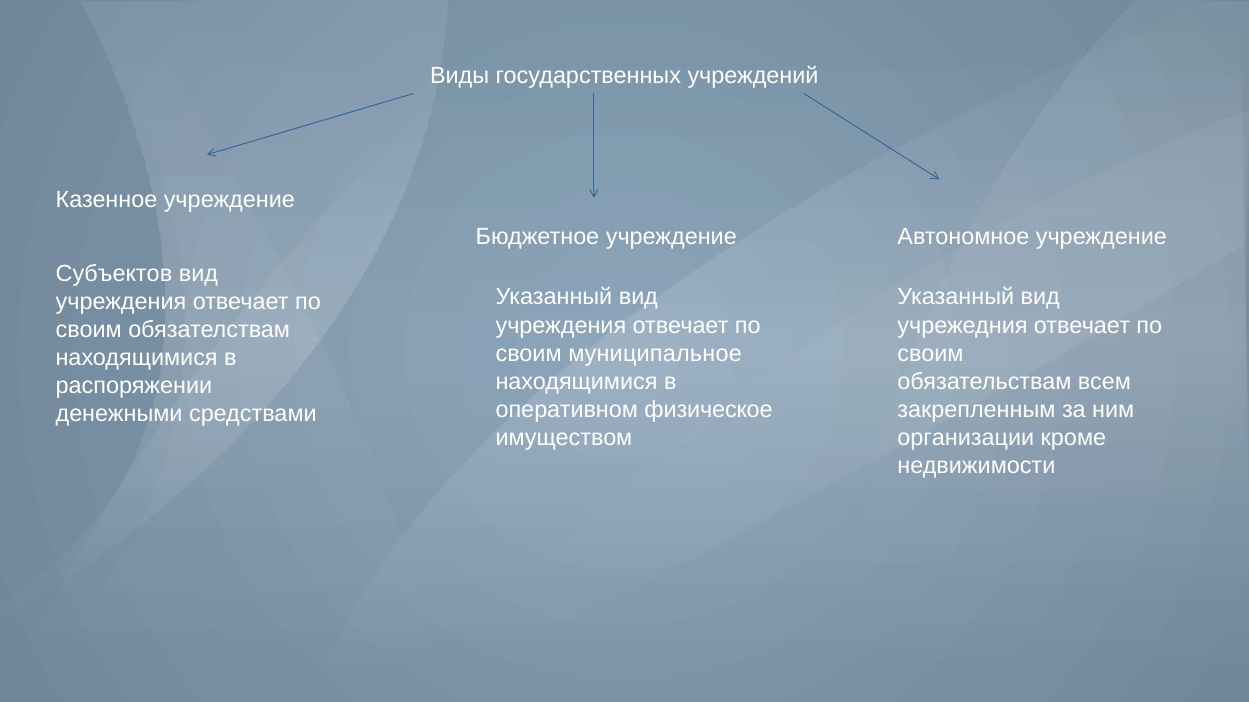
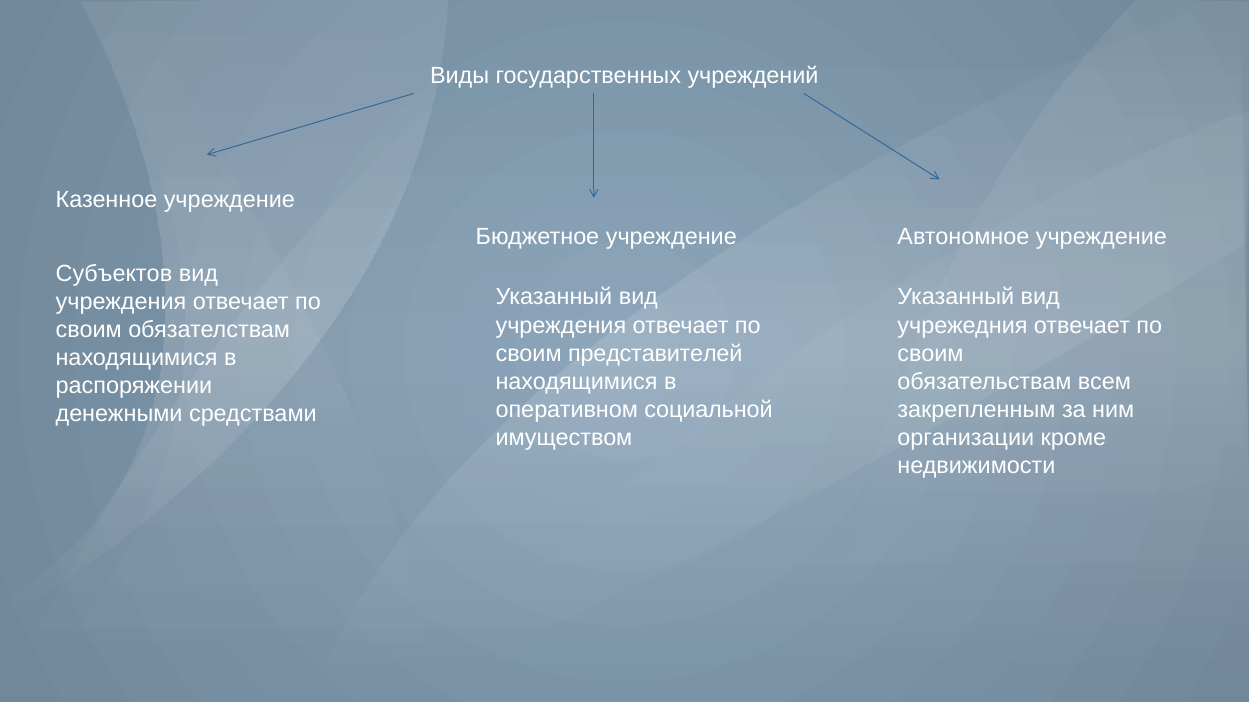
муниципальное: муниципальное -> представителей
физическое: физическое -> социальной
